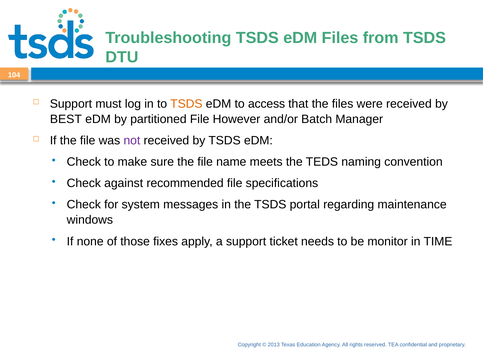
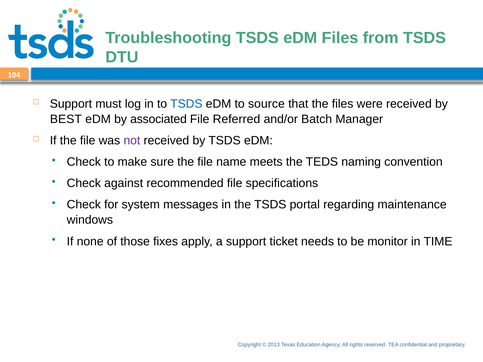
TSDS at (186, 104) colour: orange -> blue
access: access -> source
partitioned: partitioned -> associated
However: However -> Referred
